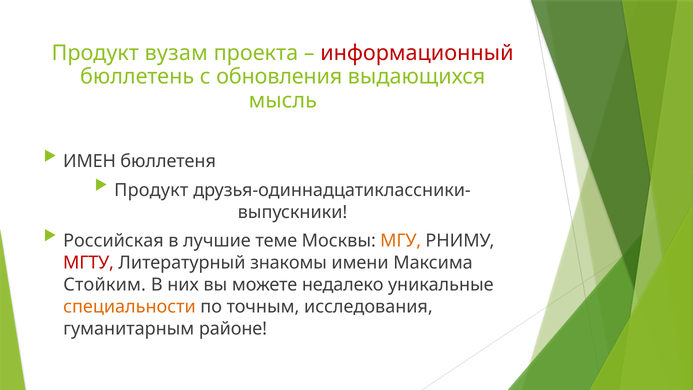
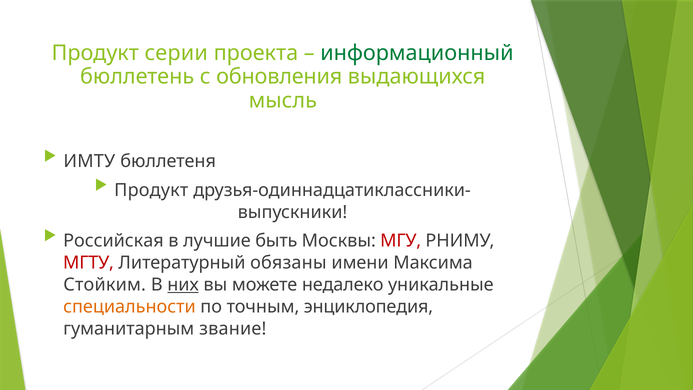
вузам: вузам -> серии
информационный colour: red -> green
ИМЕН: ИМЕН -> ИМТУ
теме: теме -> быть
МГУ colour: orange -> red
знакомы: знакомы -> обязаны
них underline: none -> present
исследования: исследования -> энциклопедия
районе: районе -> звание
